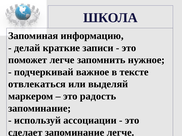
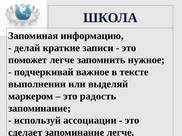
отвлекаться: отвлекаться -> выполнении
